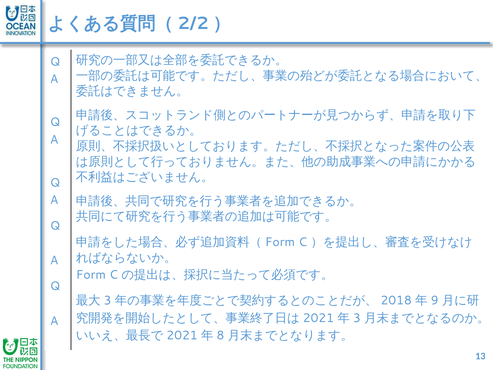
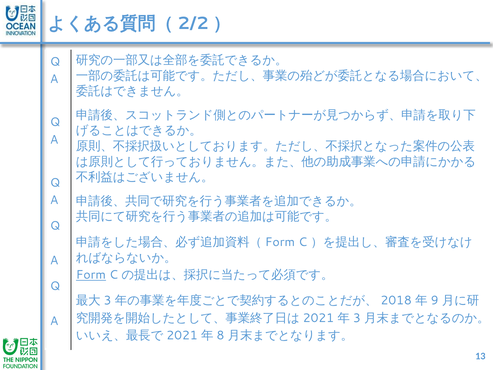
Form at (91, 275) underline: none -> present
